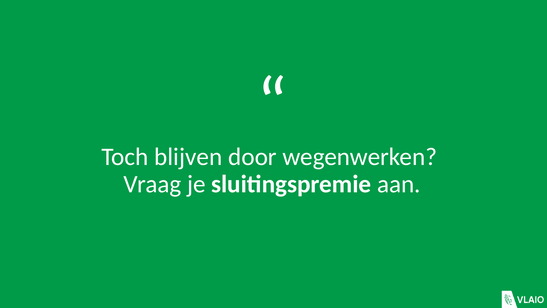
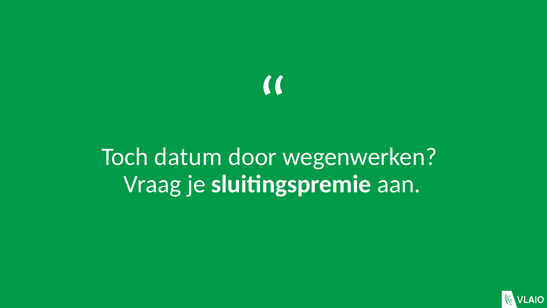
blijven: blijven -> datum
